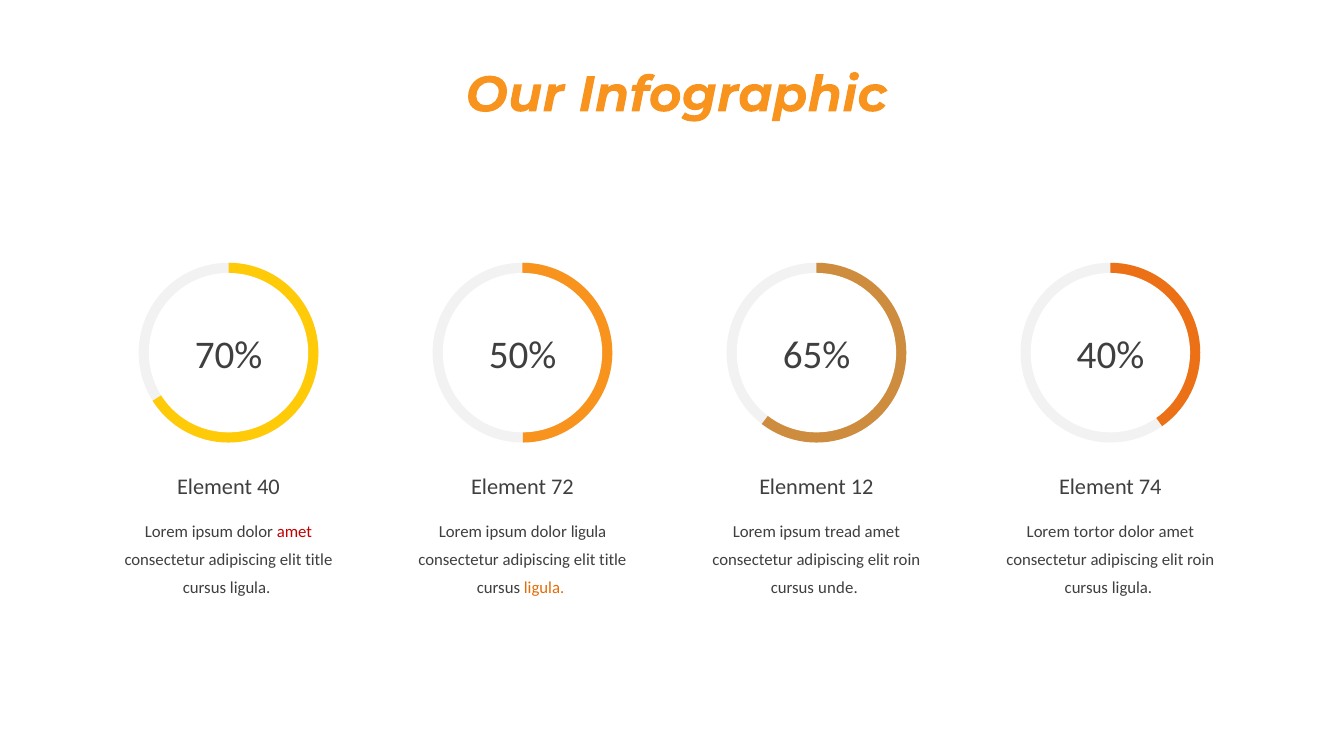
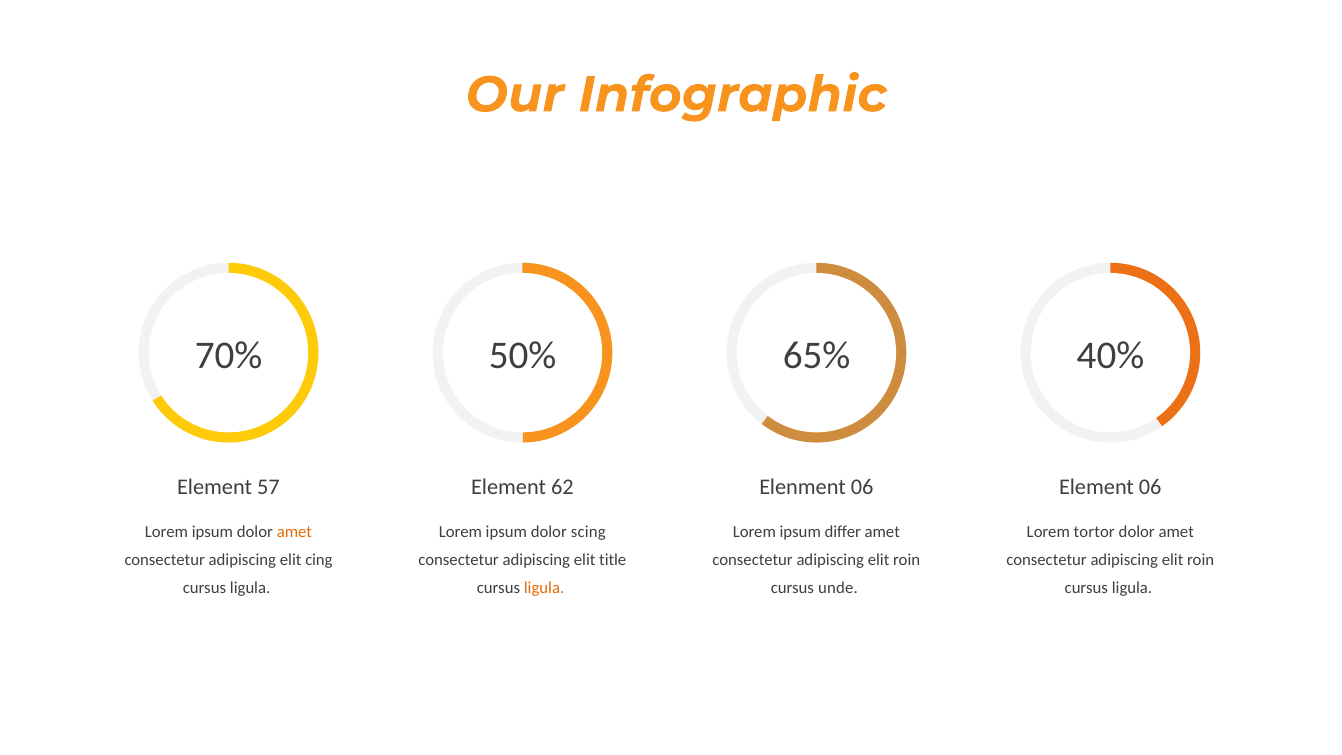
40: 40 -> 57
72: 72 -> 62
Elenment 12: 12 -> 06
Element 74: 74 -> 06
amet at (294, 532) colour: red -> orange
dolor ligula: ligula -> scing
tread: tread -> differ
title at (319, 560): title -> cing
